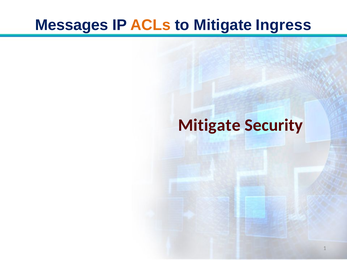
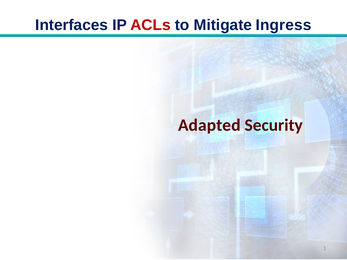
Messages: Messages -> Interfaces
ACLs colour: orange -> red
Mitigate at (209, 125): Mitigate -> Adapted
